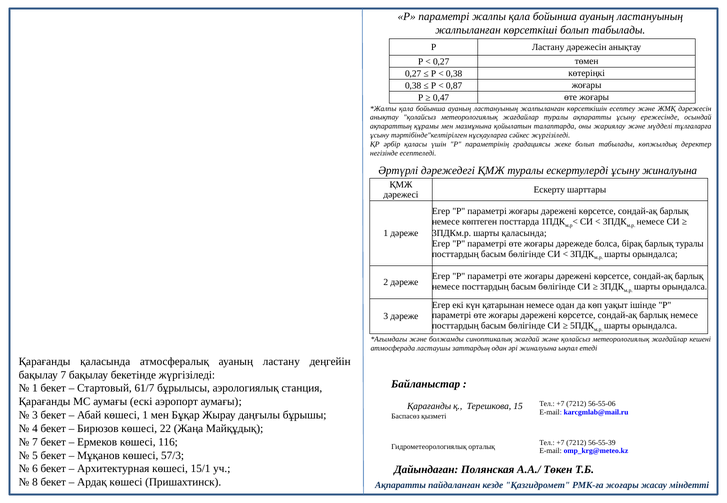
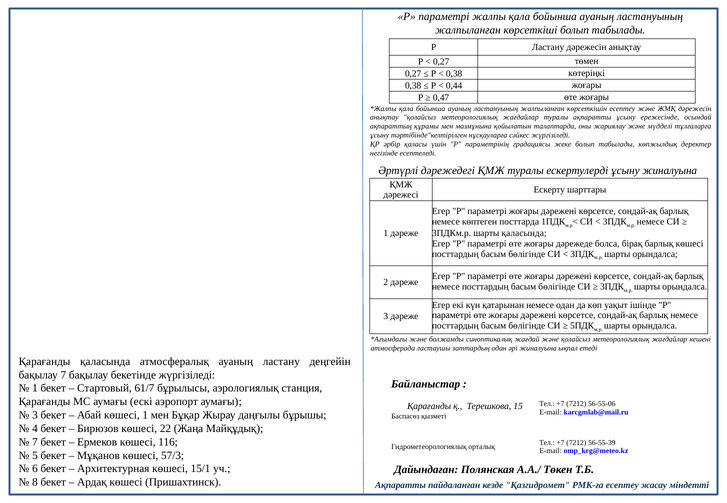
0,87: 0,87 -> 0,44
барлық туралы: туралы -> көшесі
РМК-ға жоғары: жоғары -> есептеу
